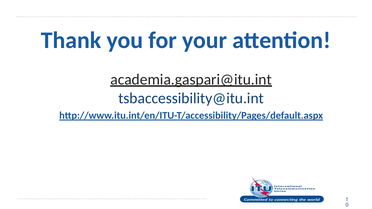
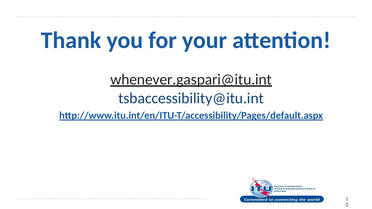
academia.gaspari@itu.int: academia.gaspari@itu.int -> whenever.gaspari@itu.int
